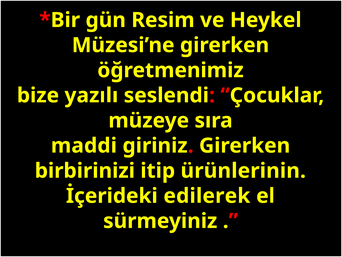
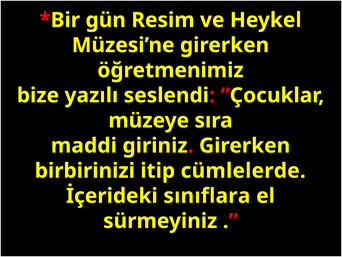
ürünlerinin: ürünlerinin -> cümlelerde
edilerek: edilerek -> sınıflara
